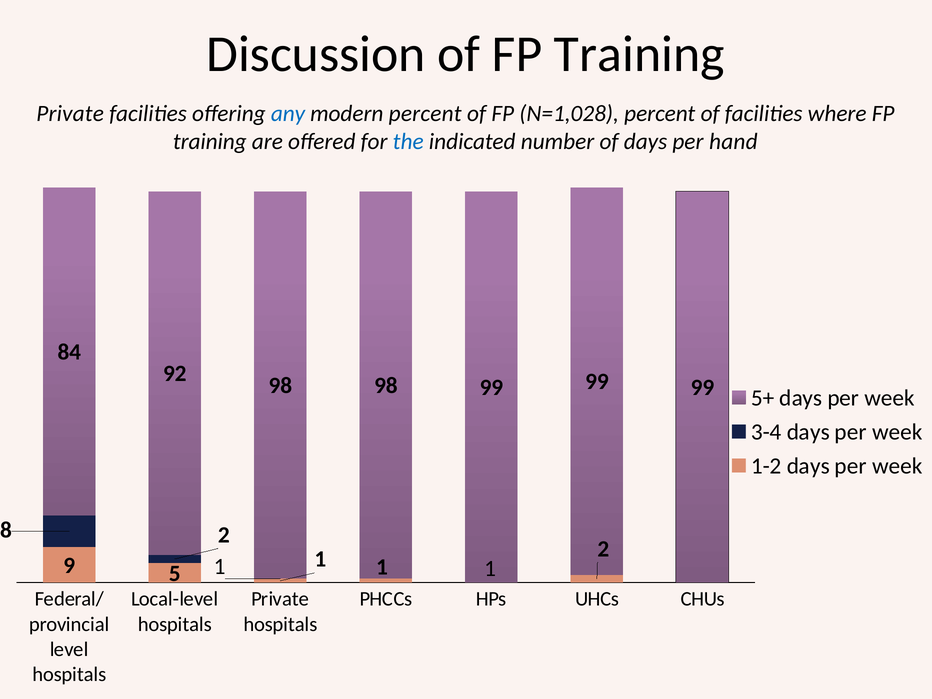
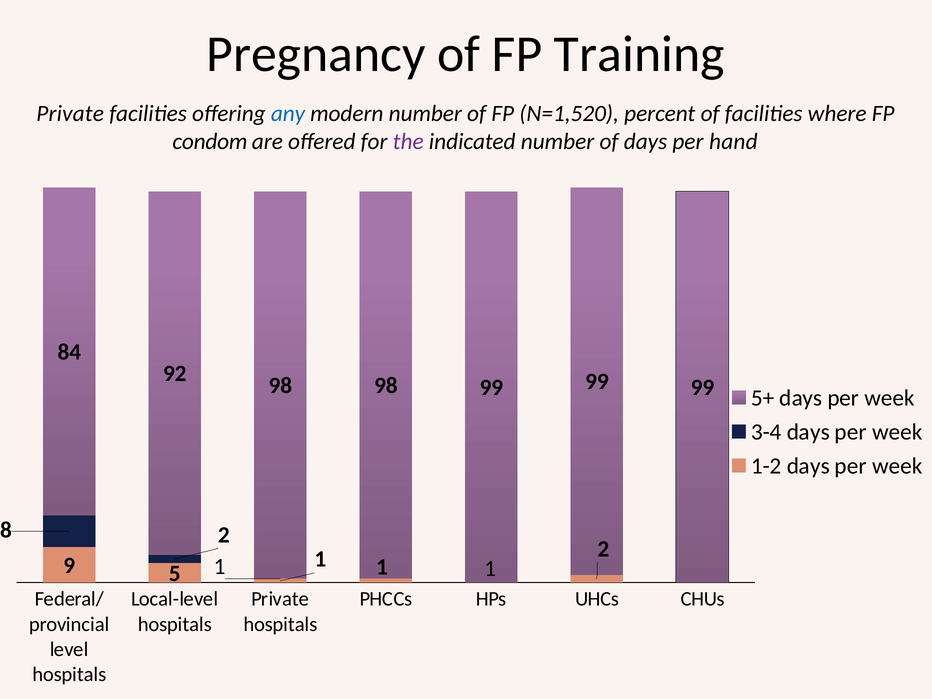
Discussion: Discussion -> Pregnancy
modern percent: percent -> number
N=1,028: N=1,028 -> N=1,520
training at (210, 141): training -> condom
the colour: blue -> purple
